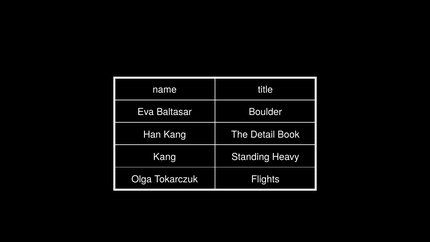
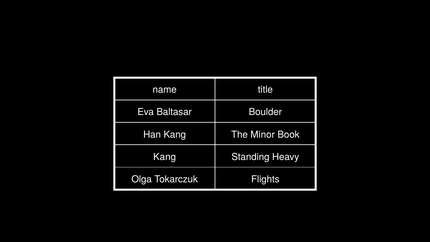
Detail: Detail -> Minor
